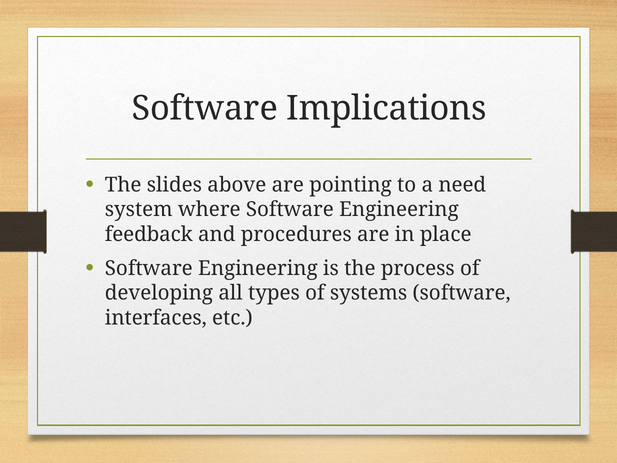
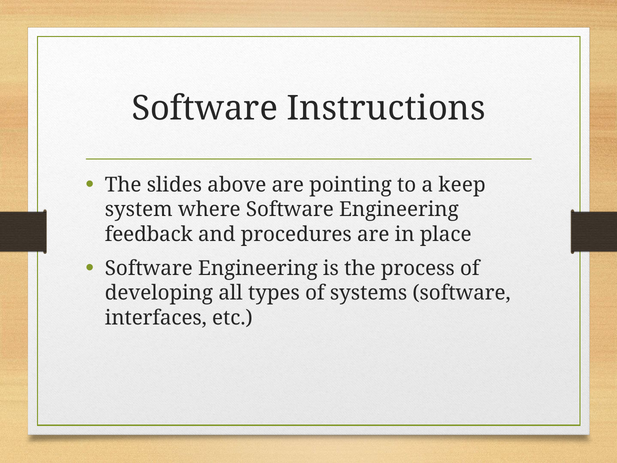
Implications: Implications -> Instructions
need: need -> keep
